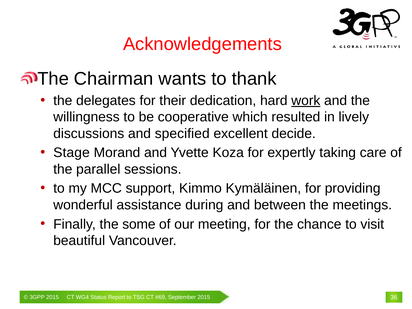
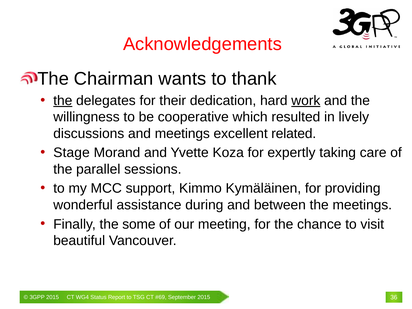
the at (63, 101) underline: none -> present
and specified: specified -> meetings
decide: decide -> related
